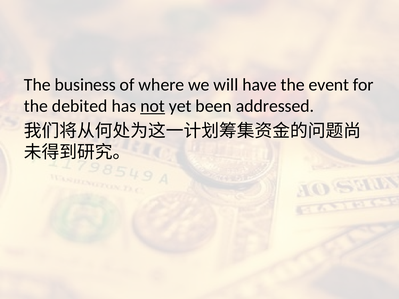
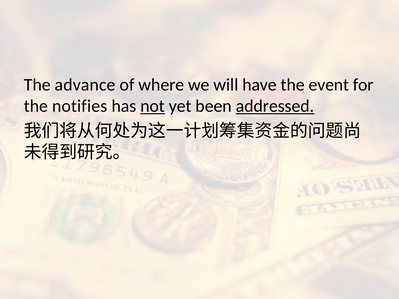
business: business -> advance
debited: debited -> notifies
addressed underline: none -> present
